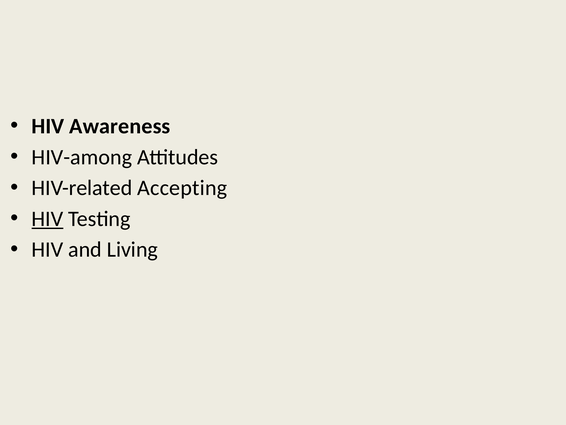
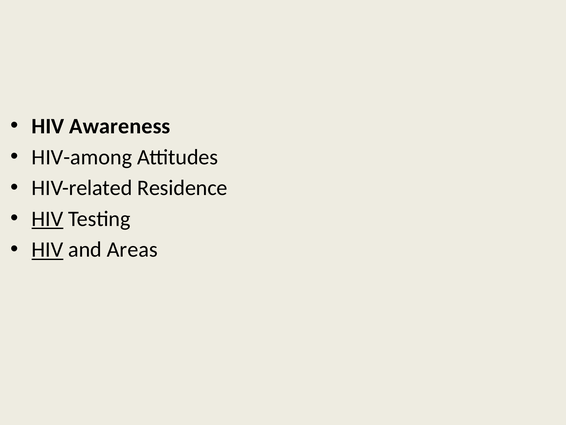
Accepting: Accepting -> Residence
HIV at (47, 249) underline: none -> present
Living: Living -> Areas
